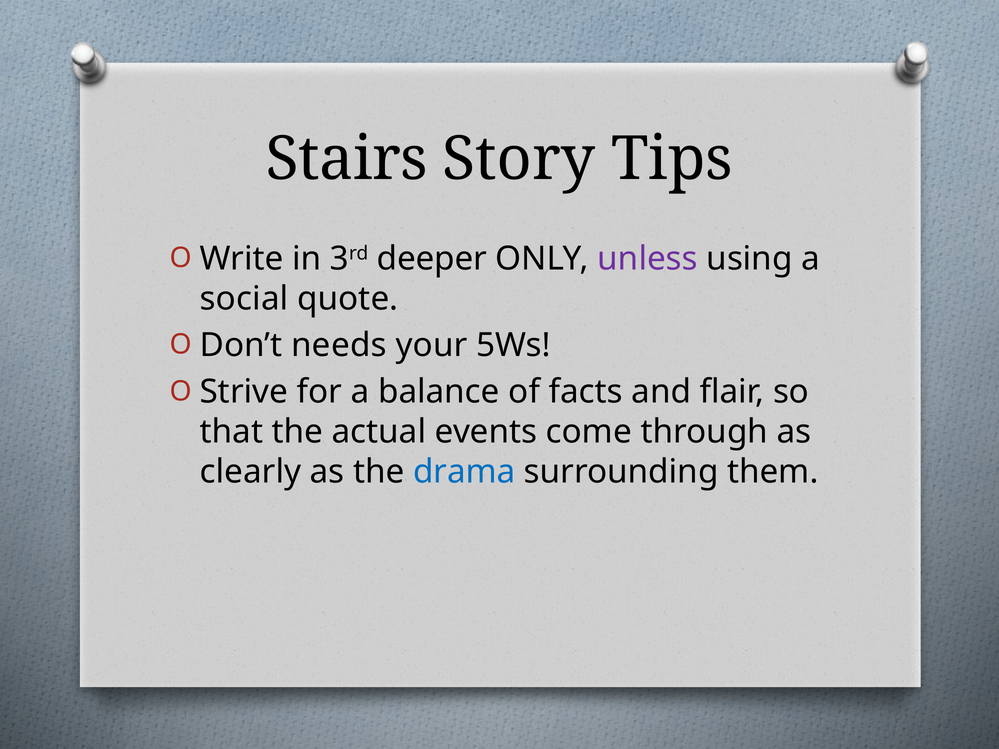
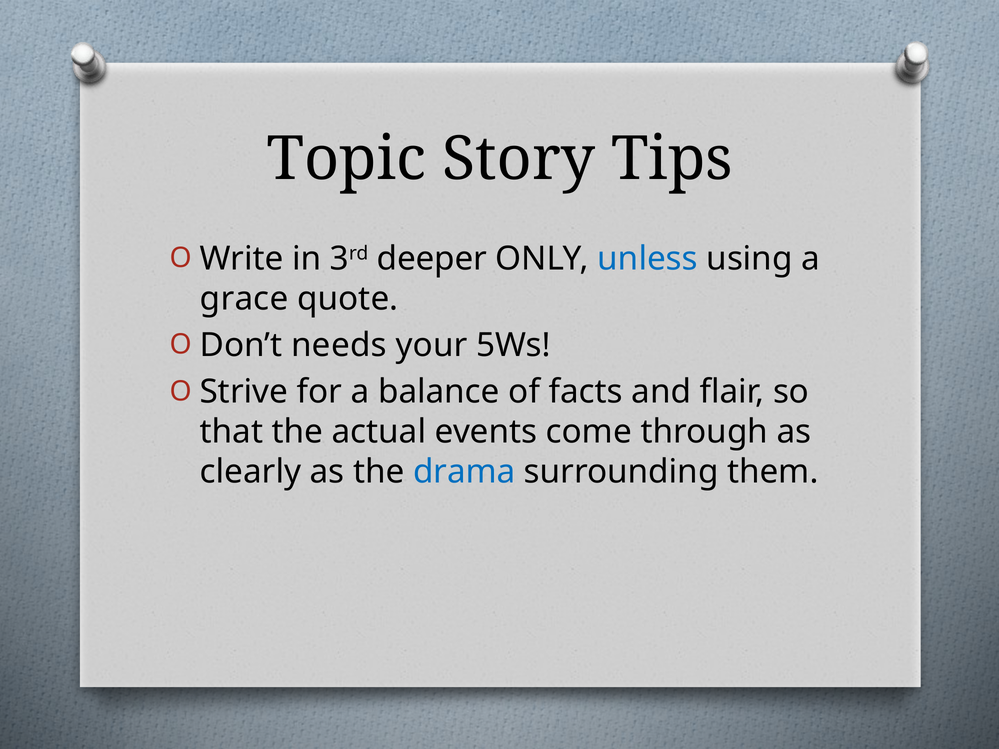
Stairs: Stairs -> Topic
unless colour: purple -> blue
social: social -> grace
